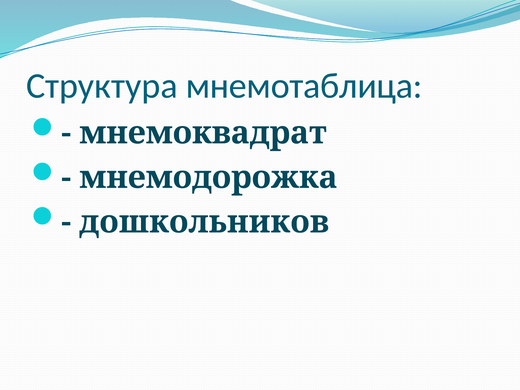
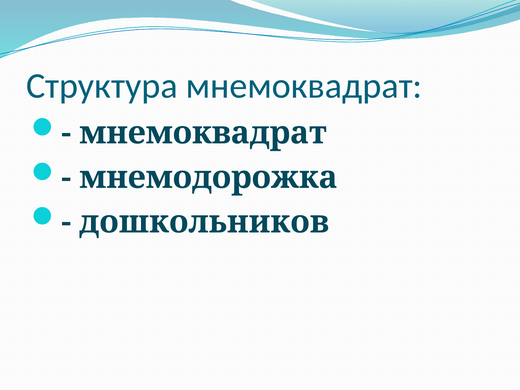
Структура мнемотаблица: мнемотаблица -> мнемоквадрат
